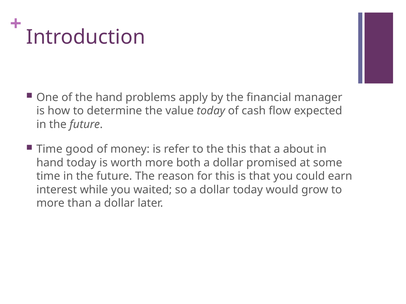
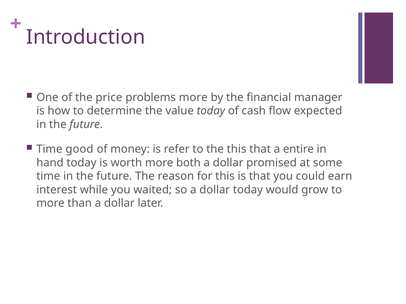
the hand: hand -> price
problems apply: apply -> more
about: about -> entire
